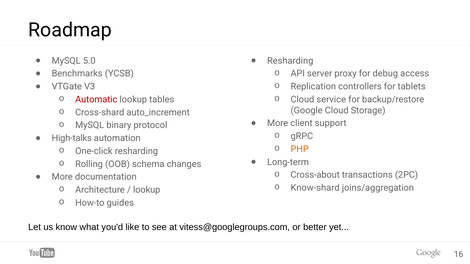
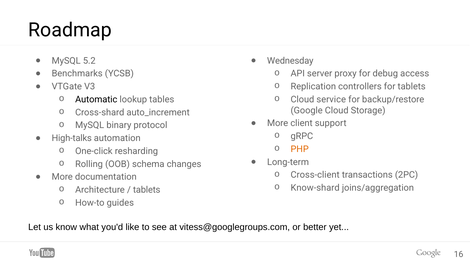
5.0: 5.0 -> 5.2
Resharding at (290, 61): Resharding -> Wednesday
Automatic colour: red -> black
Cross-about: Cross-about -> Cross-client
lookup at (147, 190): lookup -> tablets
